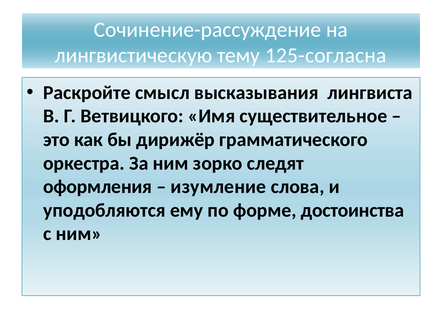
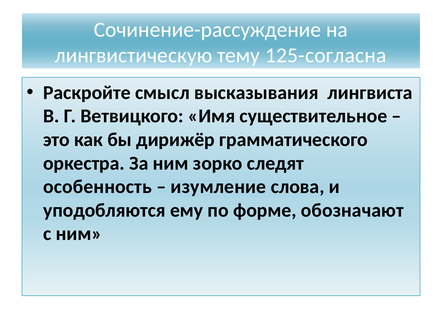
оформления: оформления -> особенность
достоинства: достоинства -> обозначают
